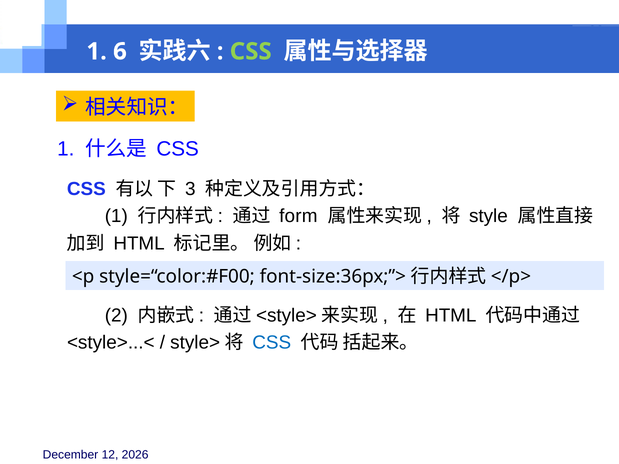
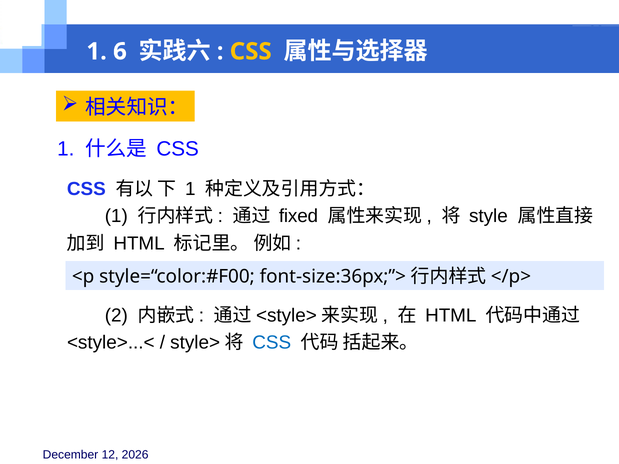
CSS at (251, 52) colour: light green -> yellow
3 at (190, 189): 3 -> 1
form: form -> fixed
